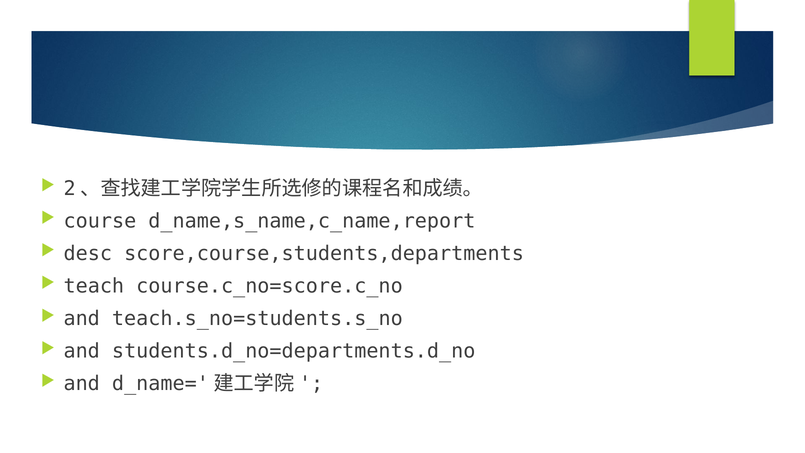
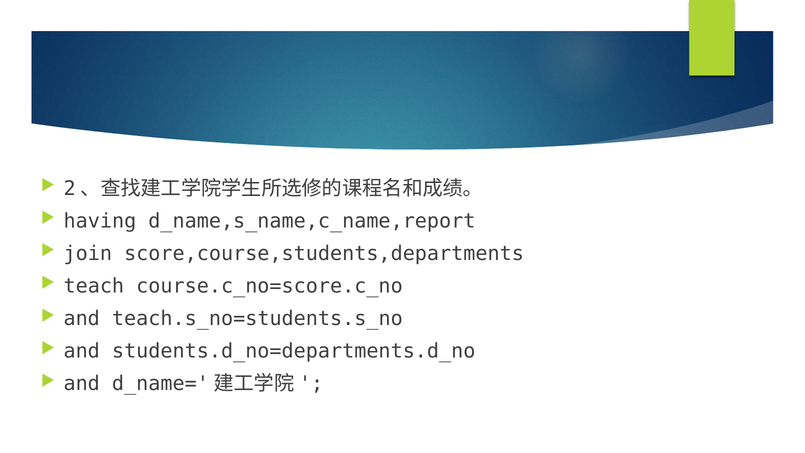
course: course -> having
desc: desc -> join
